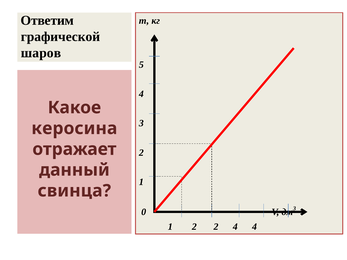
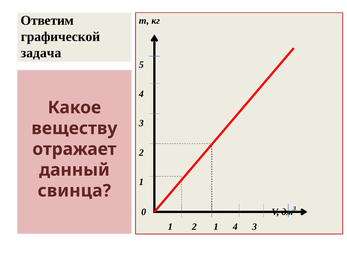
шаров: шаров -> задача
керосина: керосина -> веществу
1 2 2: 2 -> 1
4 at (255, 227): 4 -> 3
